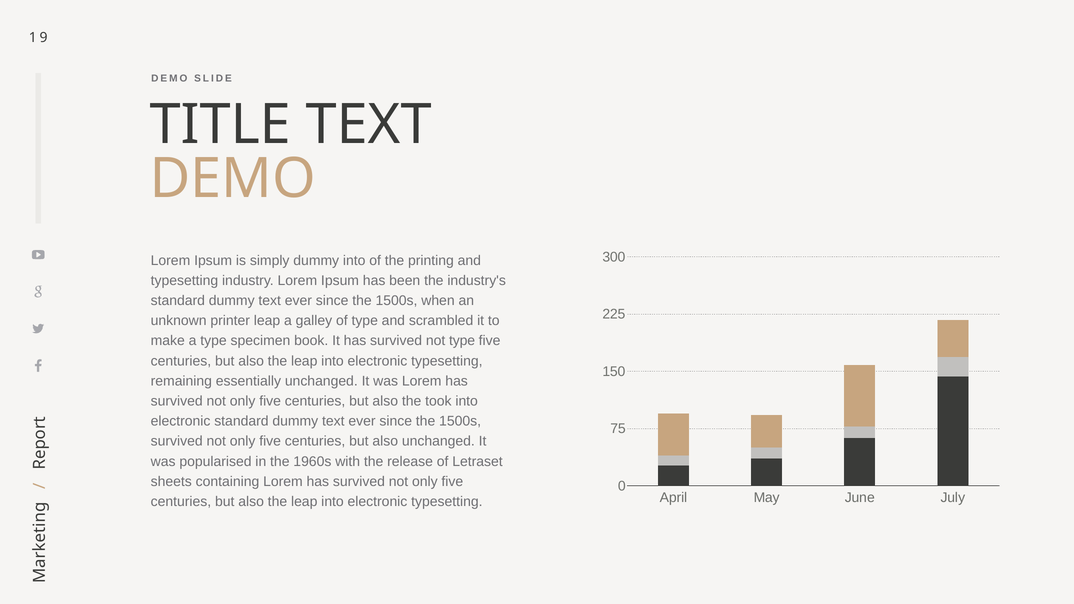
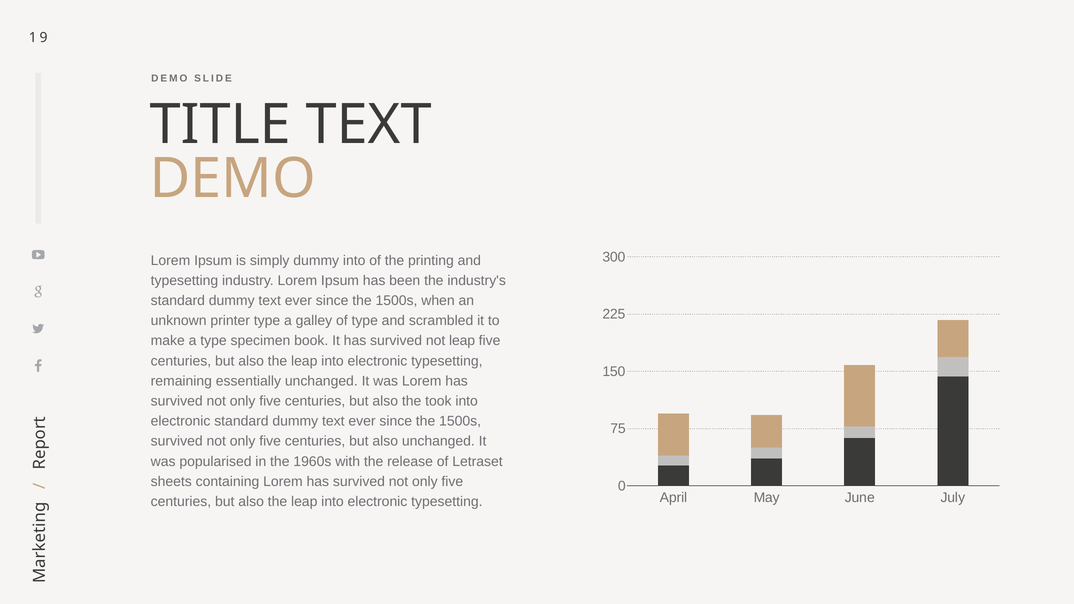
printer leap: leap -> type
not type: type -> leap
